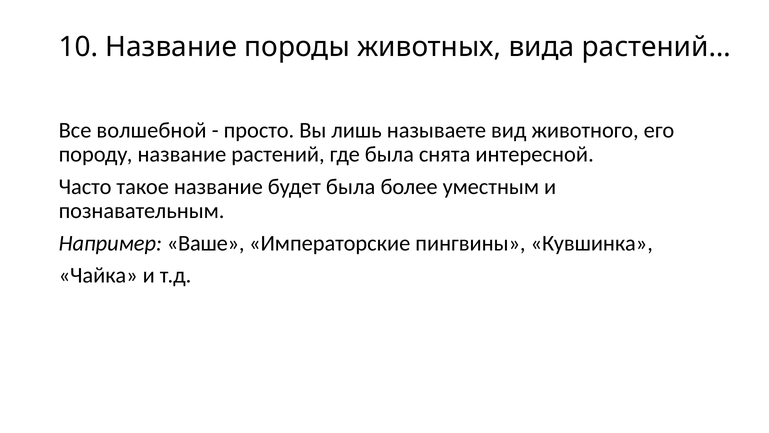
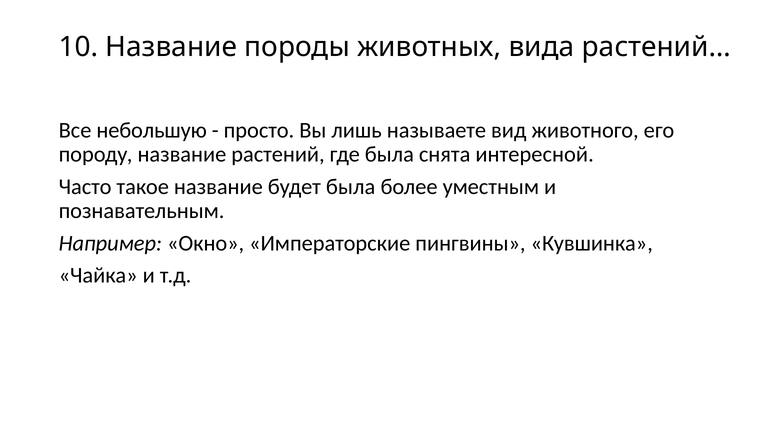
волшебной: волшебной -> небольшую
Ваше: Ваше -> Окно
